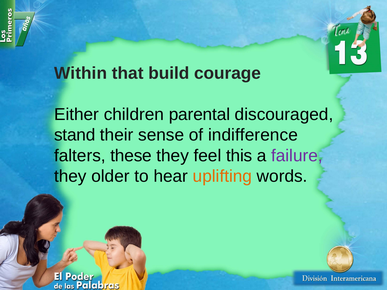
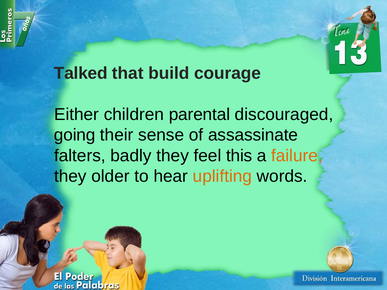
Within: Within -> Talked
stand: stand -> going
indifference: indifference -> assassinate
these: these -> badly
failure colour: purple -> orange
